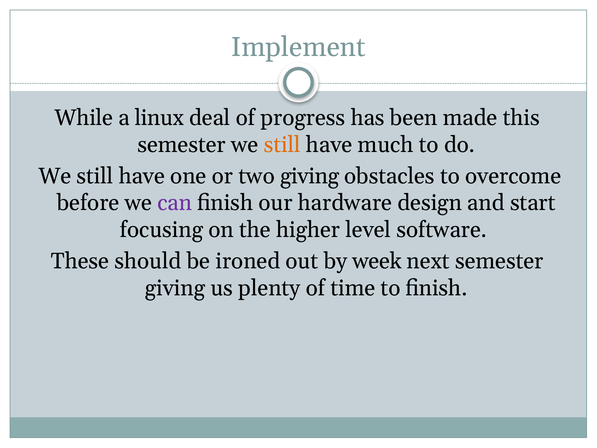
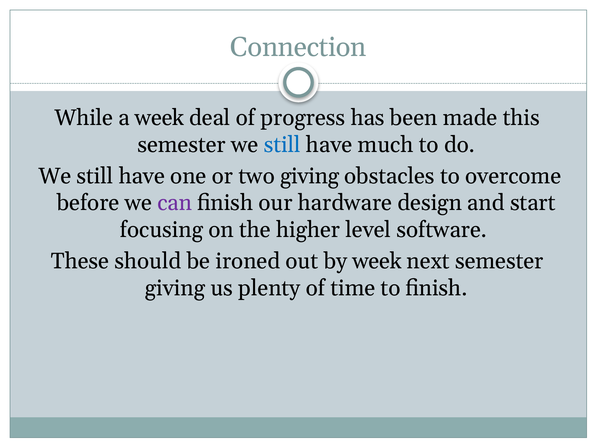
Implement: Implement -> Connection
a linux: linux -> week
still at (282, 145) colour: orange -> blue
